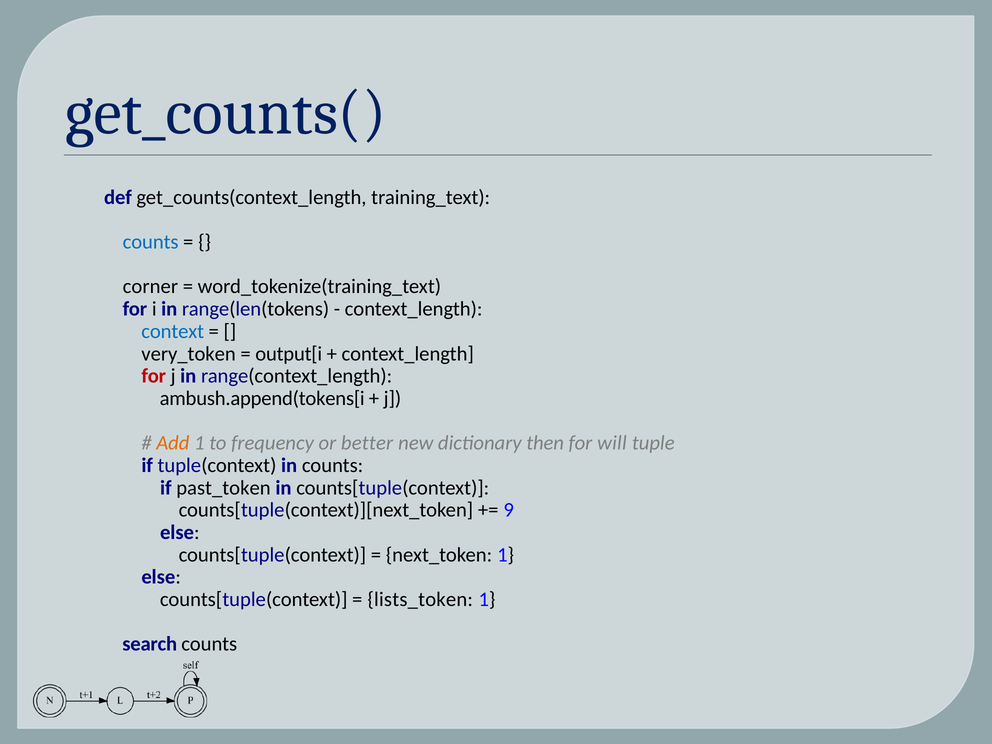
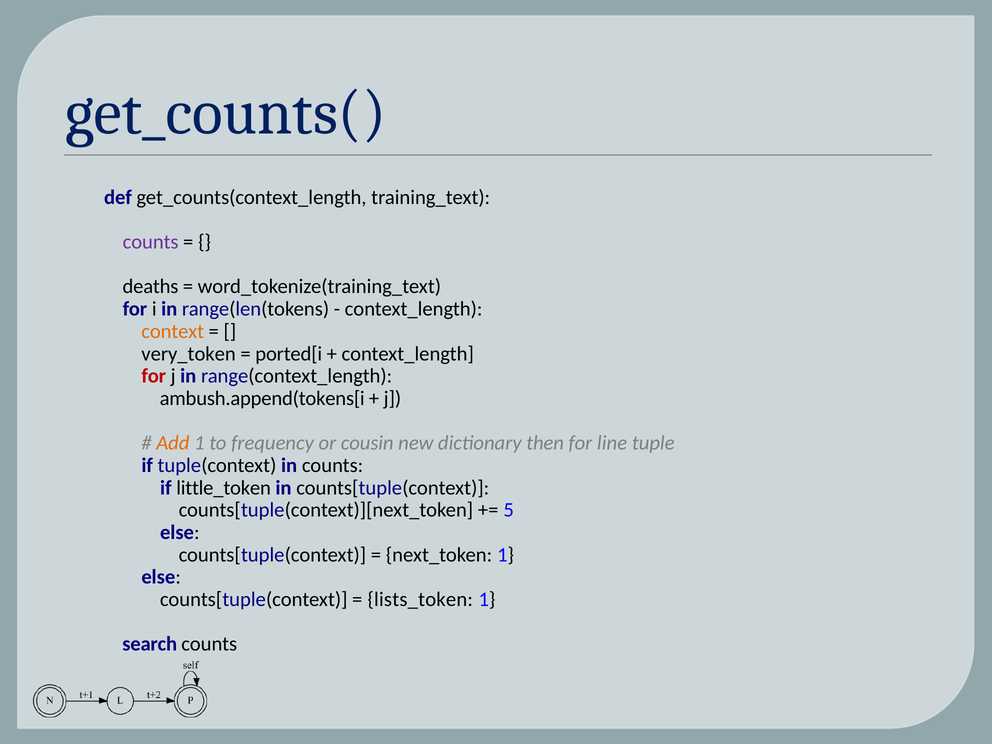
counts at (151, 242) colour: blue -> purple
corner: corner -> deaths
context colour: blue -> orange
output[i: output[i -> ported[i
better: better -> cousin
will: will -> line
past_token: past_token -> little_token
9: 9 -> 5
